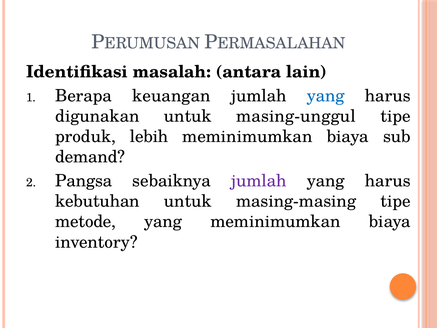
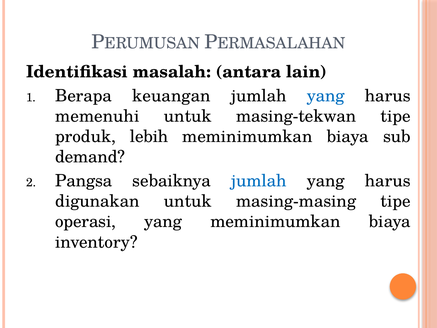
digunakan: digunakan -> memenuhi
masing-unggul: masing-unggul -> masing-tekwan
jumlah at (259, 181) colour: purple -> blue
kebutuhan: kebutuhan -> digunakan
metode: metode -> operasi
